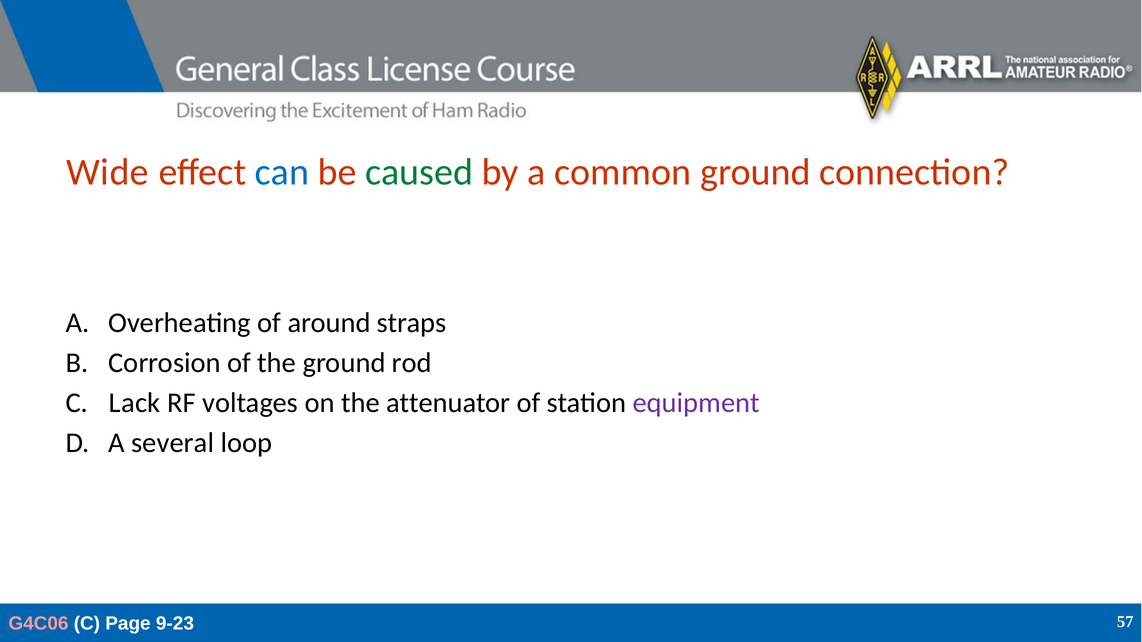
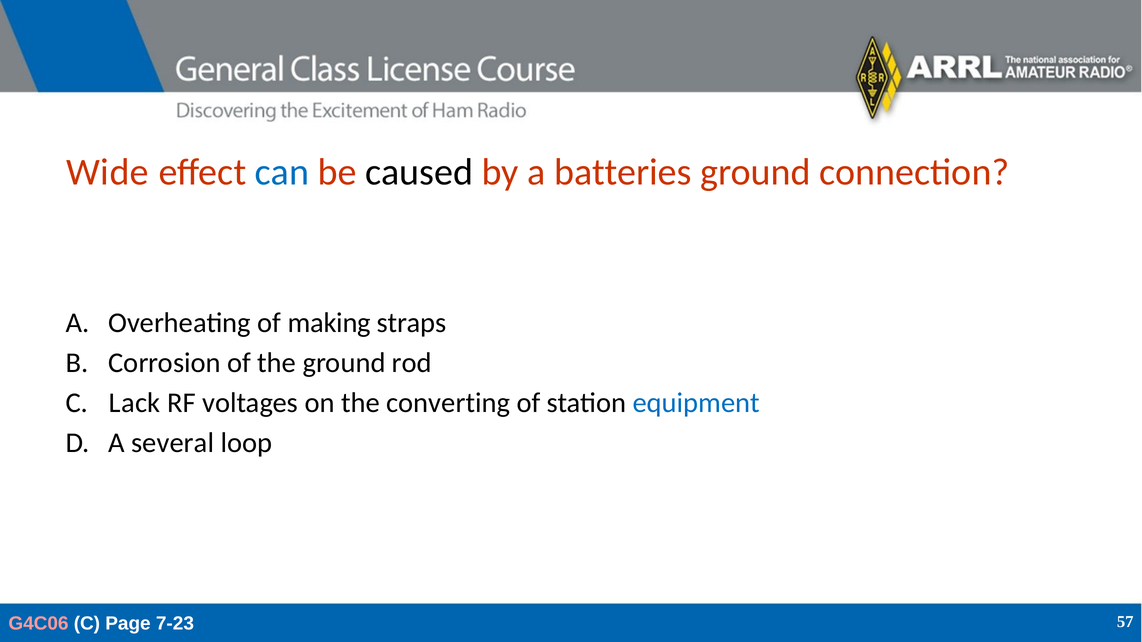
caused colour: green -> black
common: common -> batteries
around: around -> making
attenuator: attenuator -> converting
equipment colour: purple -> blue
9-23: 9-23 -> 7-23
